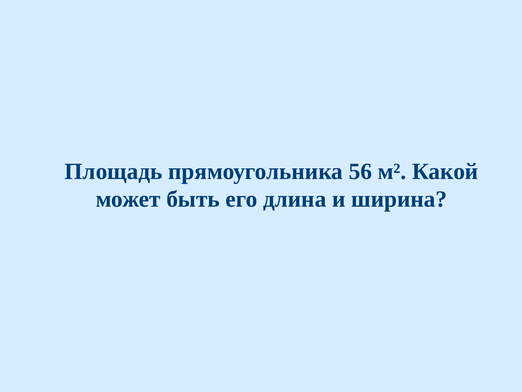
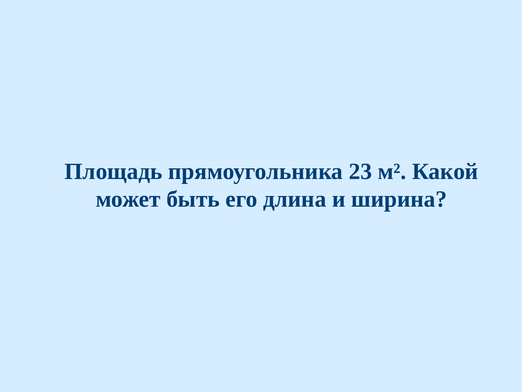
56: 56 -> 23
